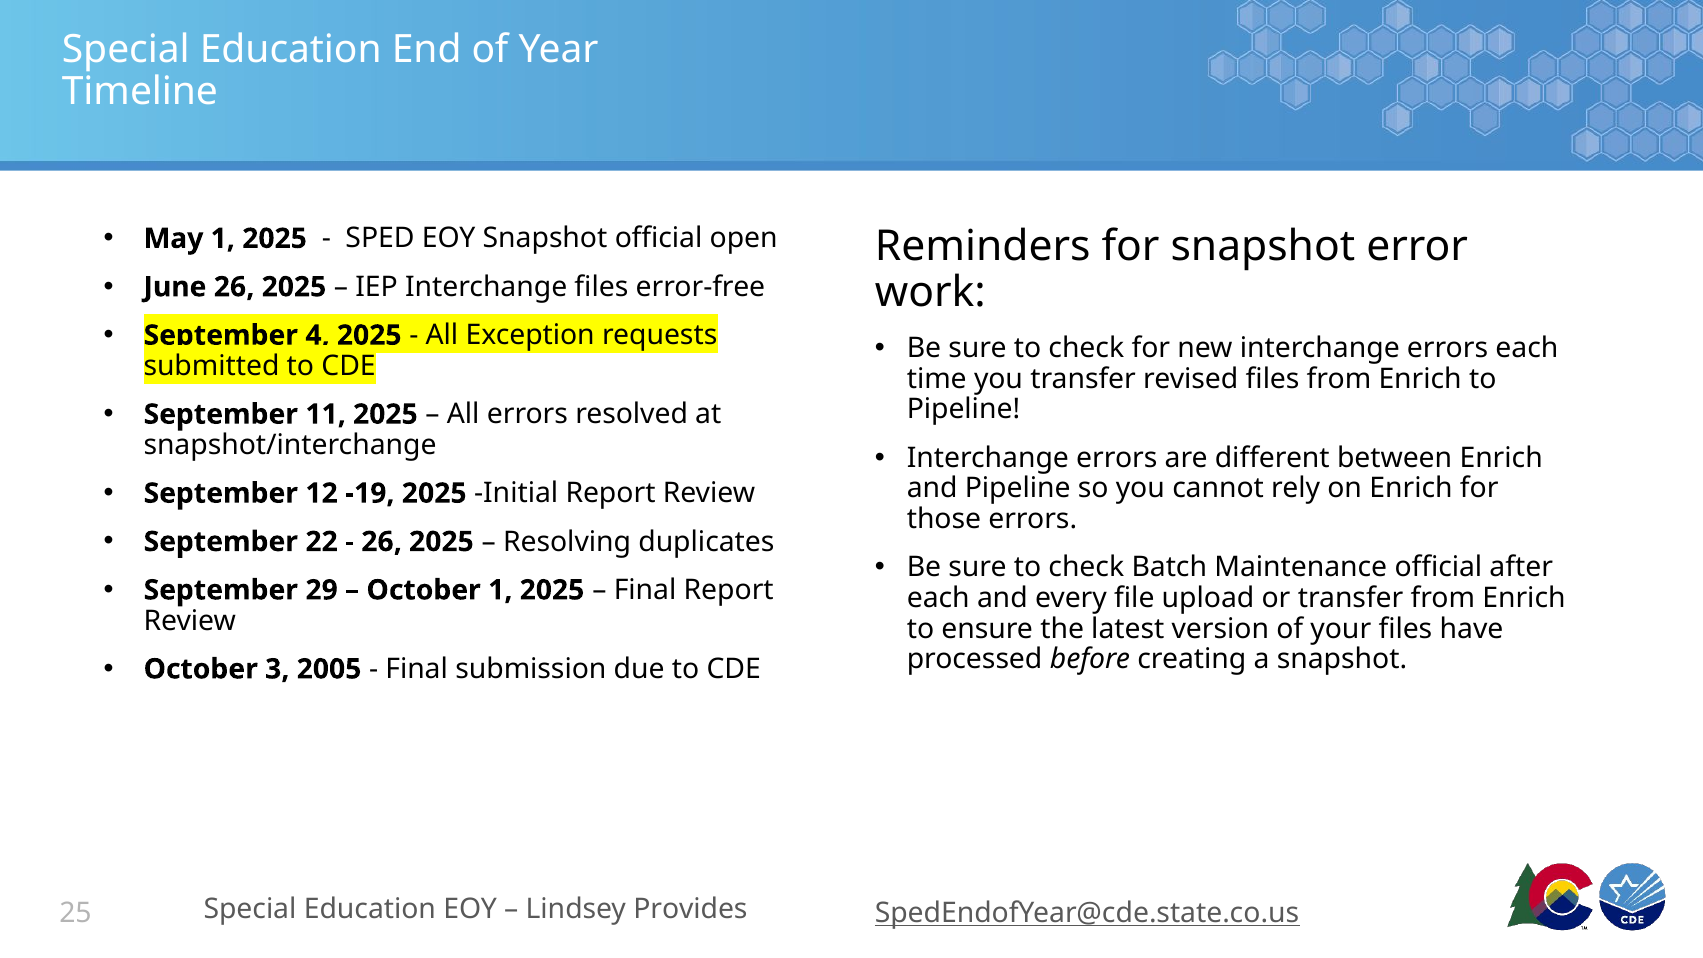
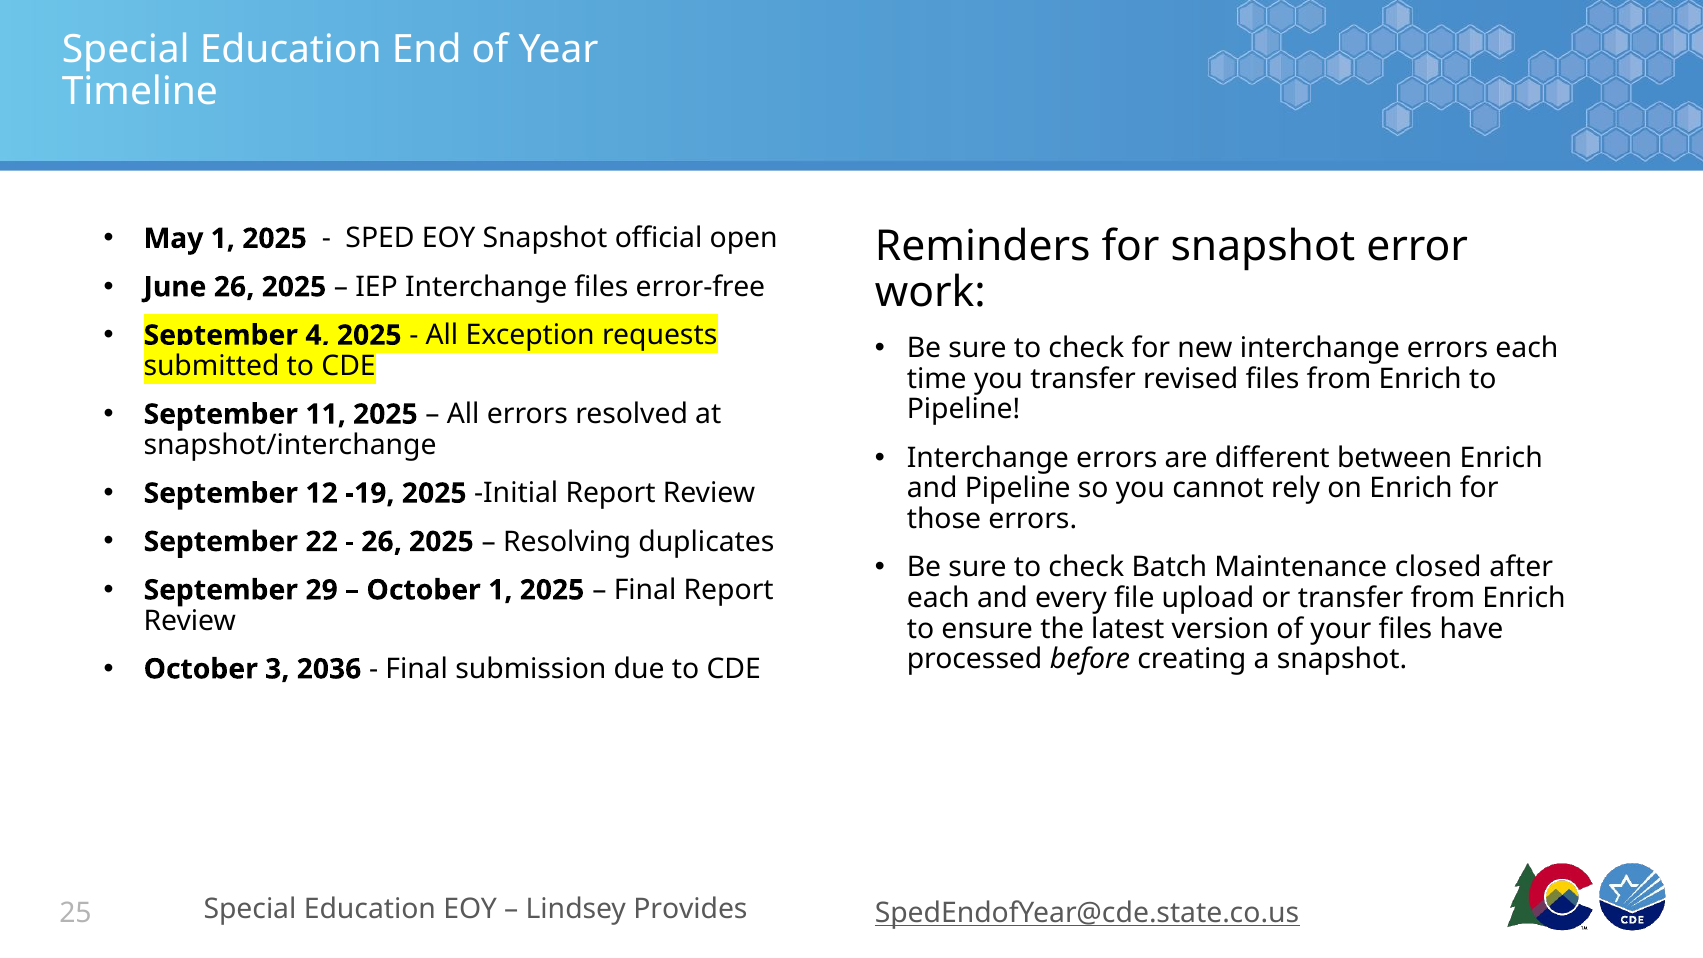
Maintenance official: official -> closed
2005: 2005 -> 2036
